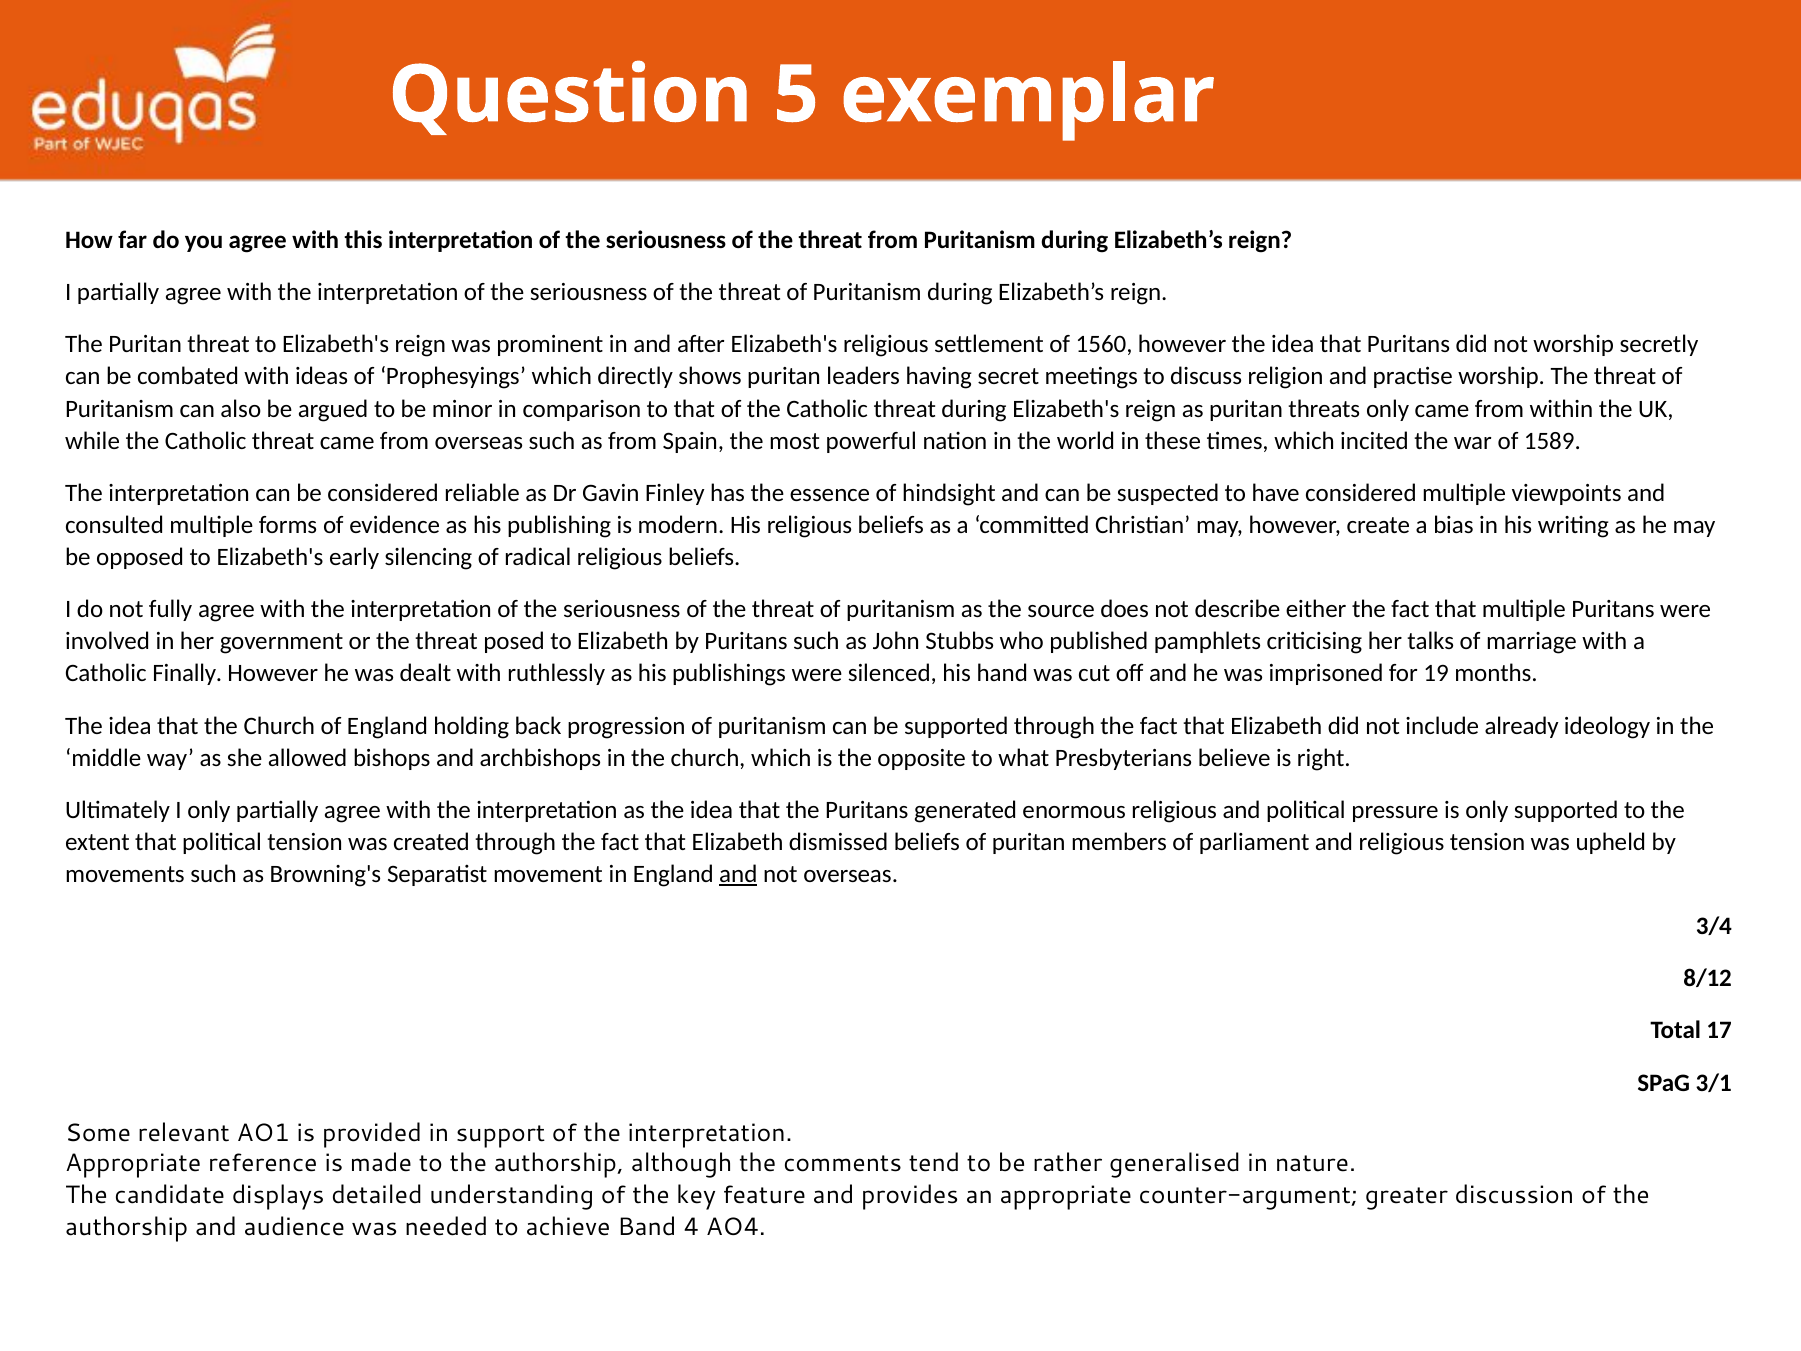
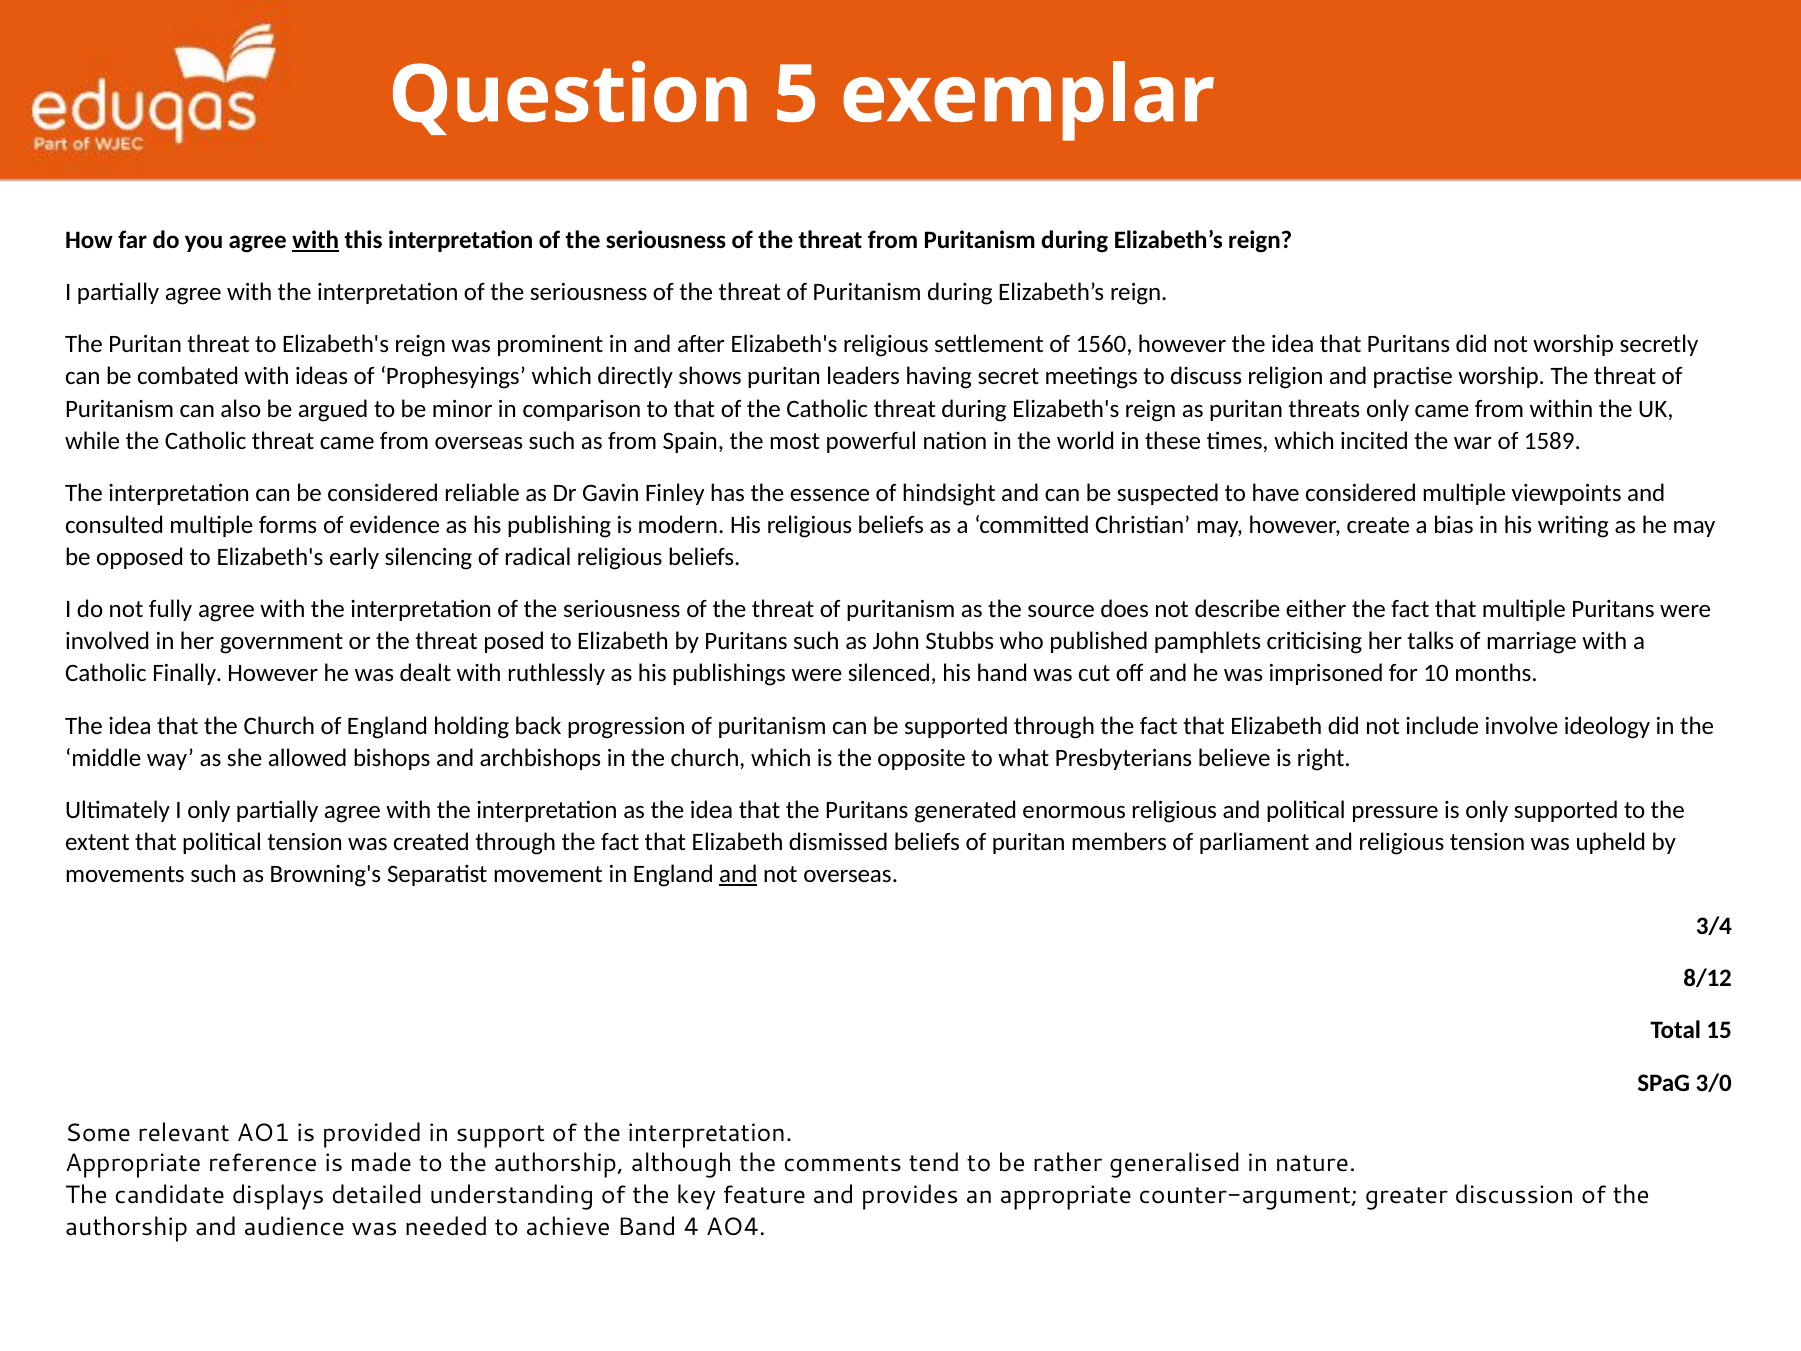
with at (316, 240) underline: none -> present
19: 19 -> 10
already: already -> involve
17: 17 -> 15
3/1: 3/1 -> 3/0
